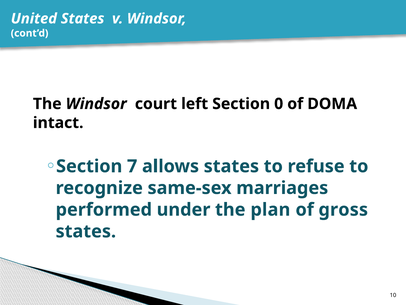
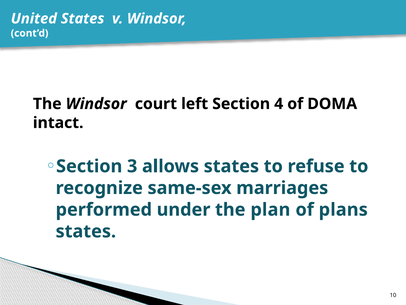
0: 0 -> 4
7: 7 -> 3
gross: gross -> plans
